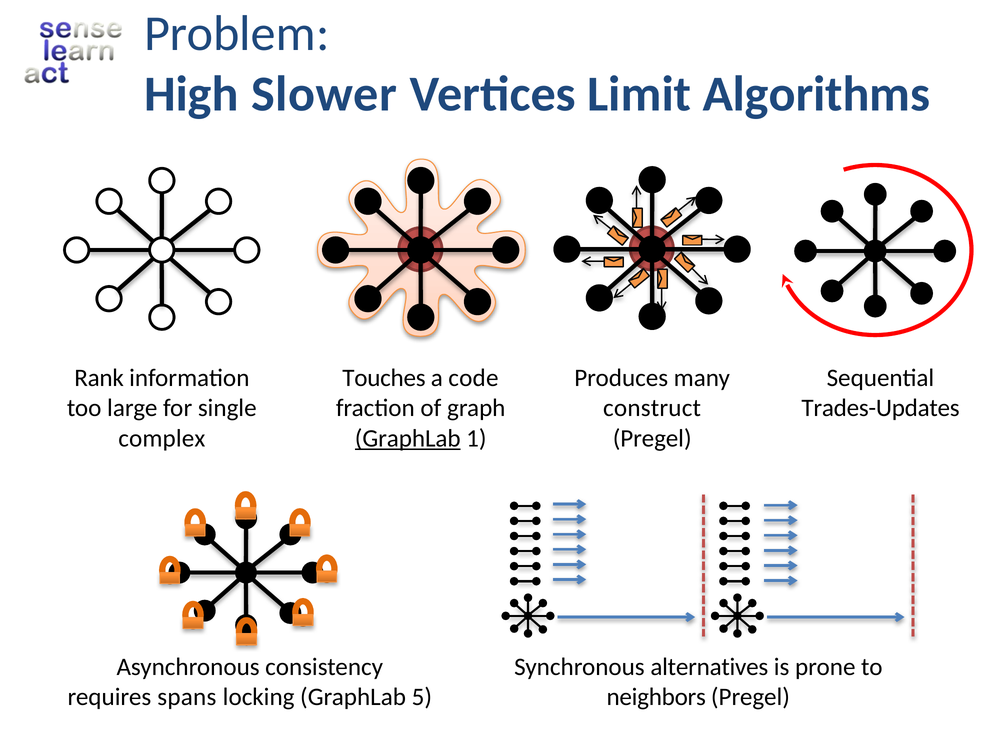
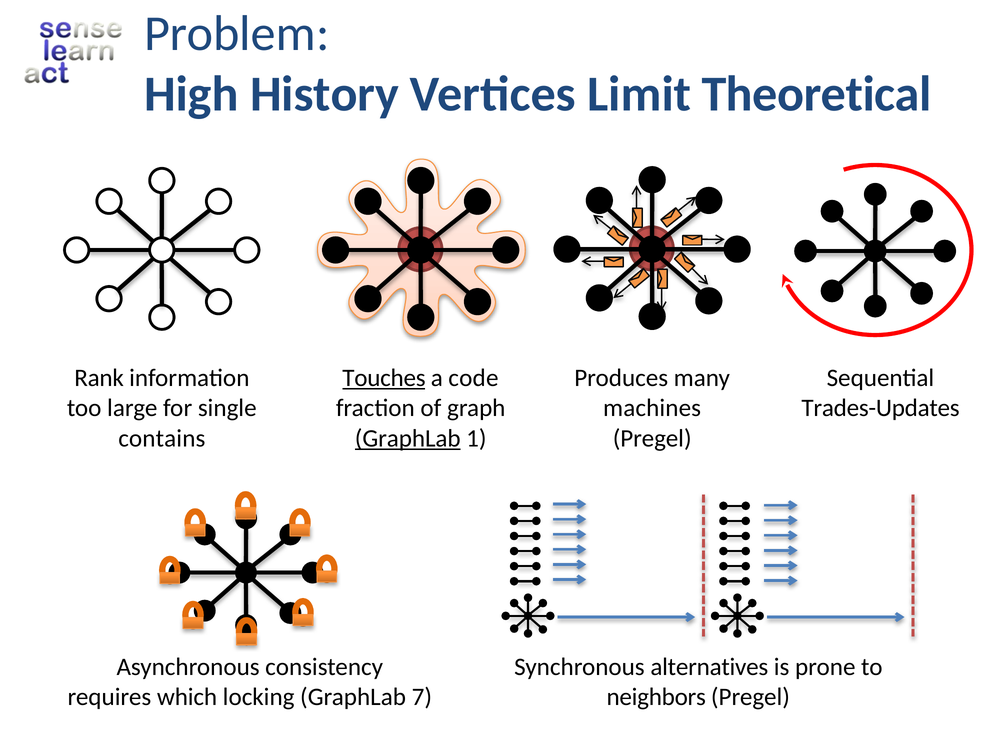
Slower: Slower -> History
Algorithms: Algorithms -> Theoretical
Touches underline: none -> present
construct: construct -> machines
complex: complex -> contains
spans: spans -> which
5: 5 -> 7
